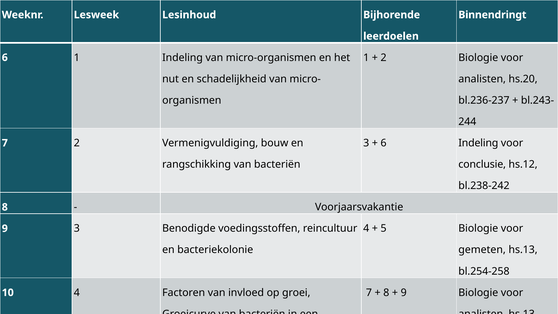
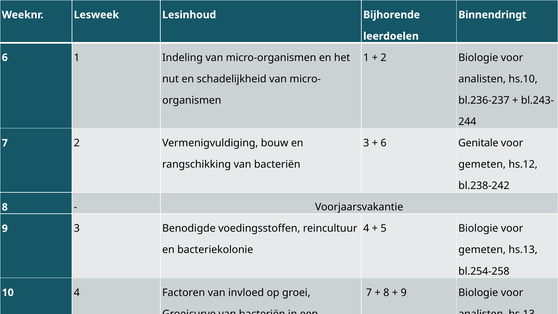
hs.20: hs.20 -> hs.10
6 Indeling: Indeling -> Genitale
conclusie at (482, 164): conclusie -> gemeten
